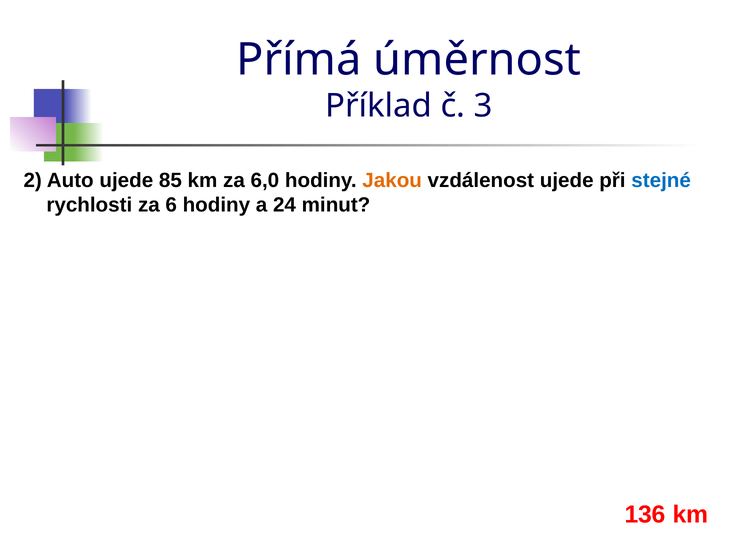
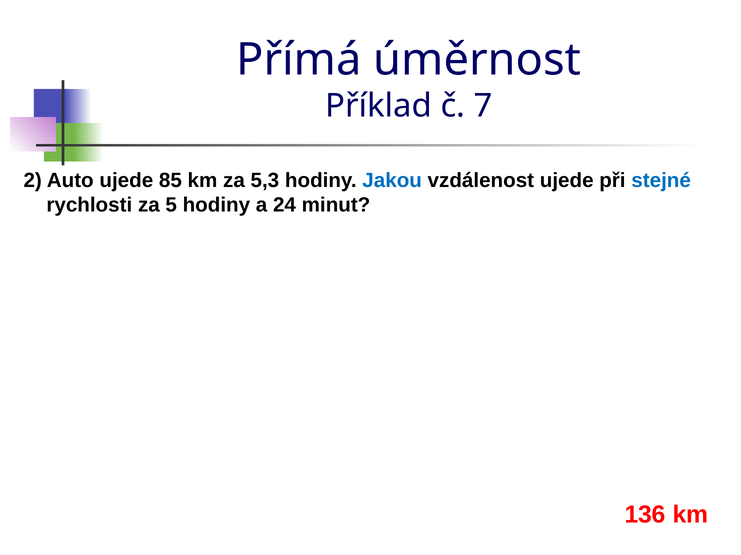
3: 3 -> 7
6,0: 6,0 -> 5,3
Jakou colour: orange -> blue
6: 6 -> 5
